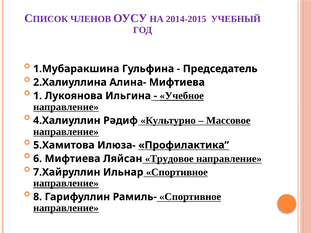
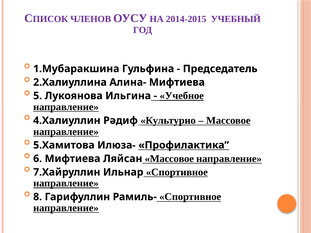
1: 1 -> 5
Ляйсан Трудовое: Трудовое -> Массовое
